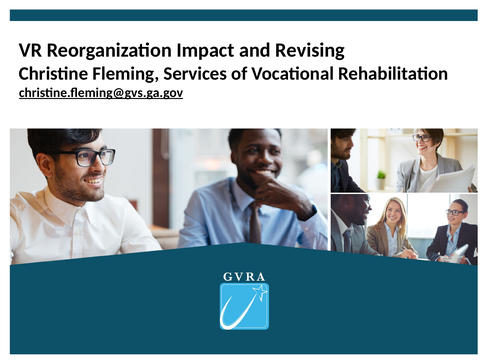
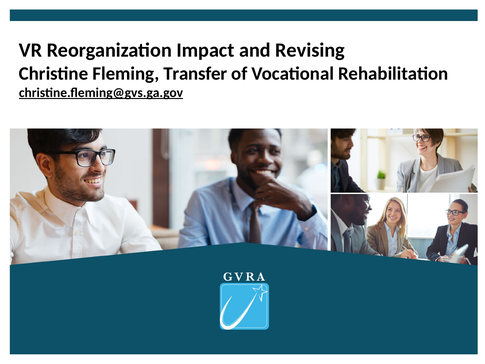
Services: Services -> Transfer
